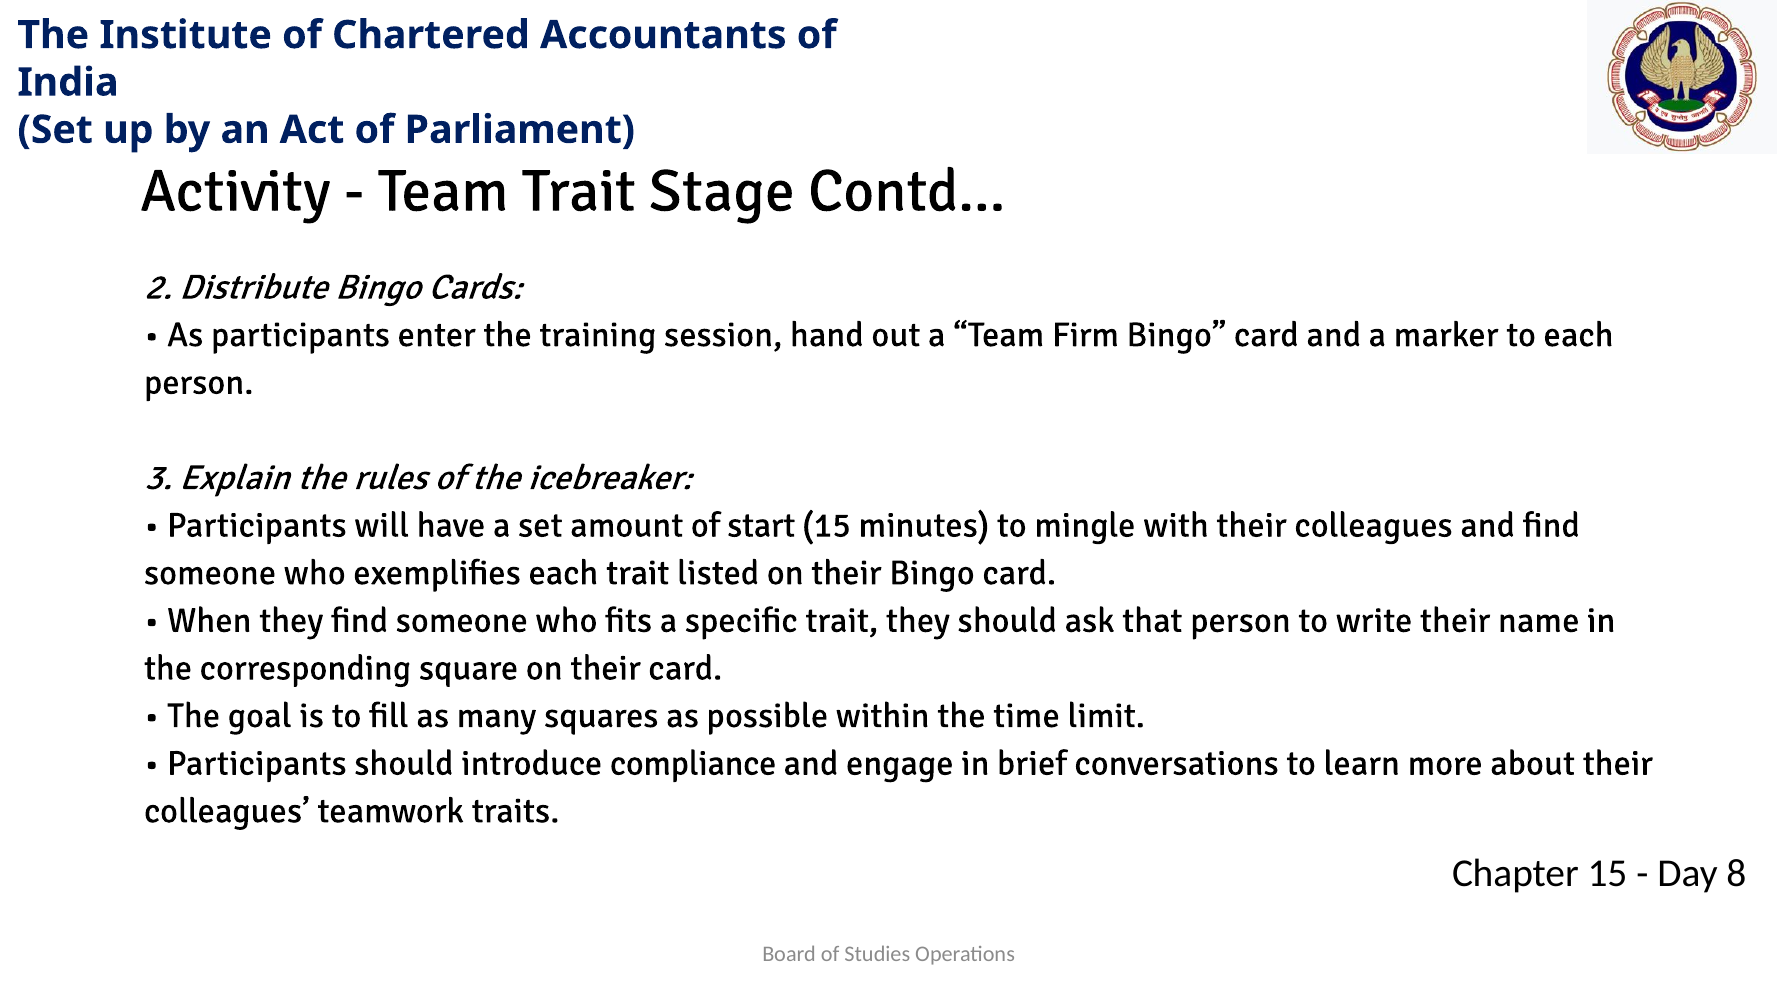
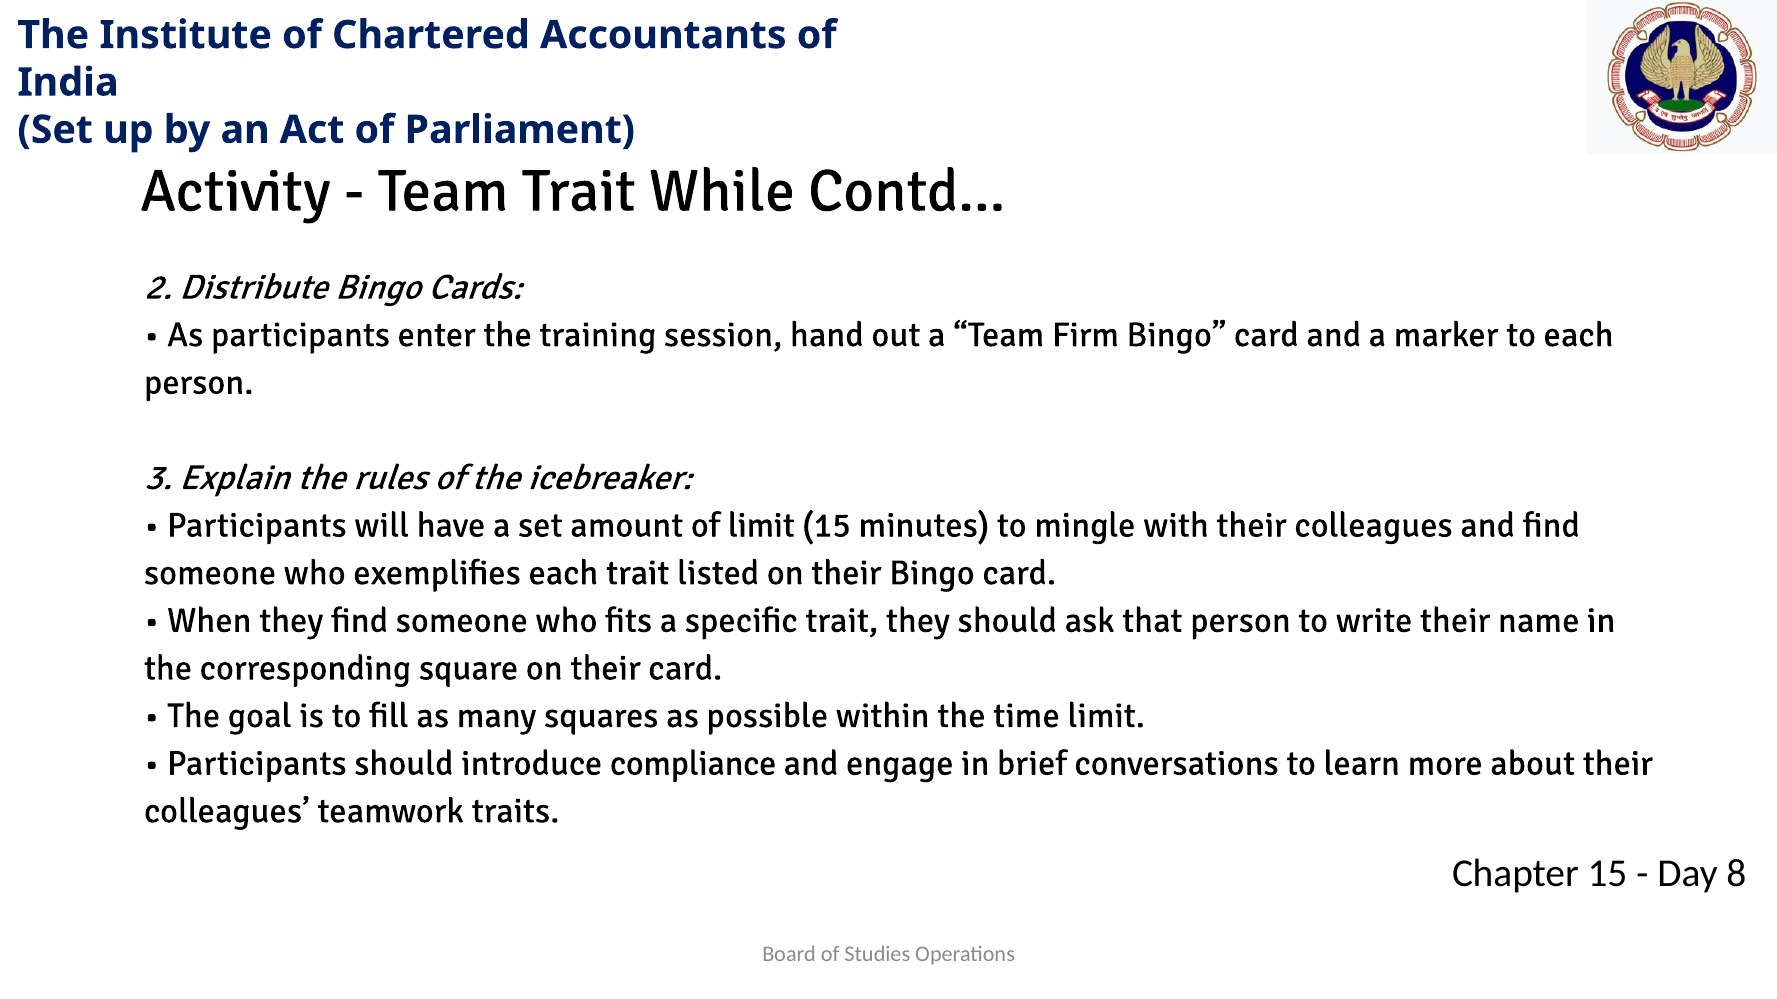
Stage: Stage -> While
of start: start -> limit
